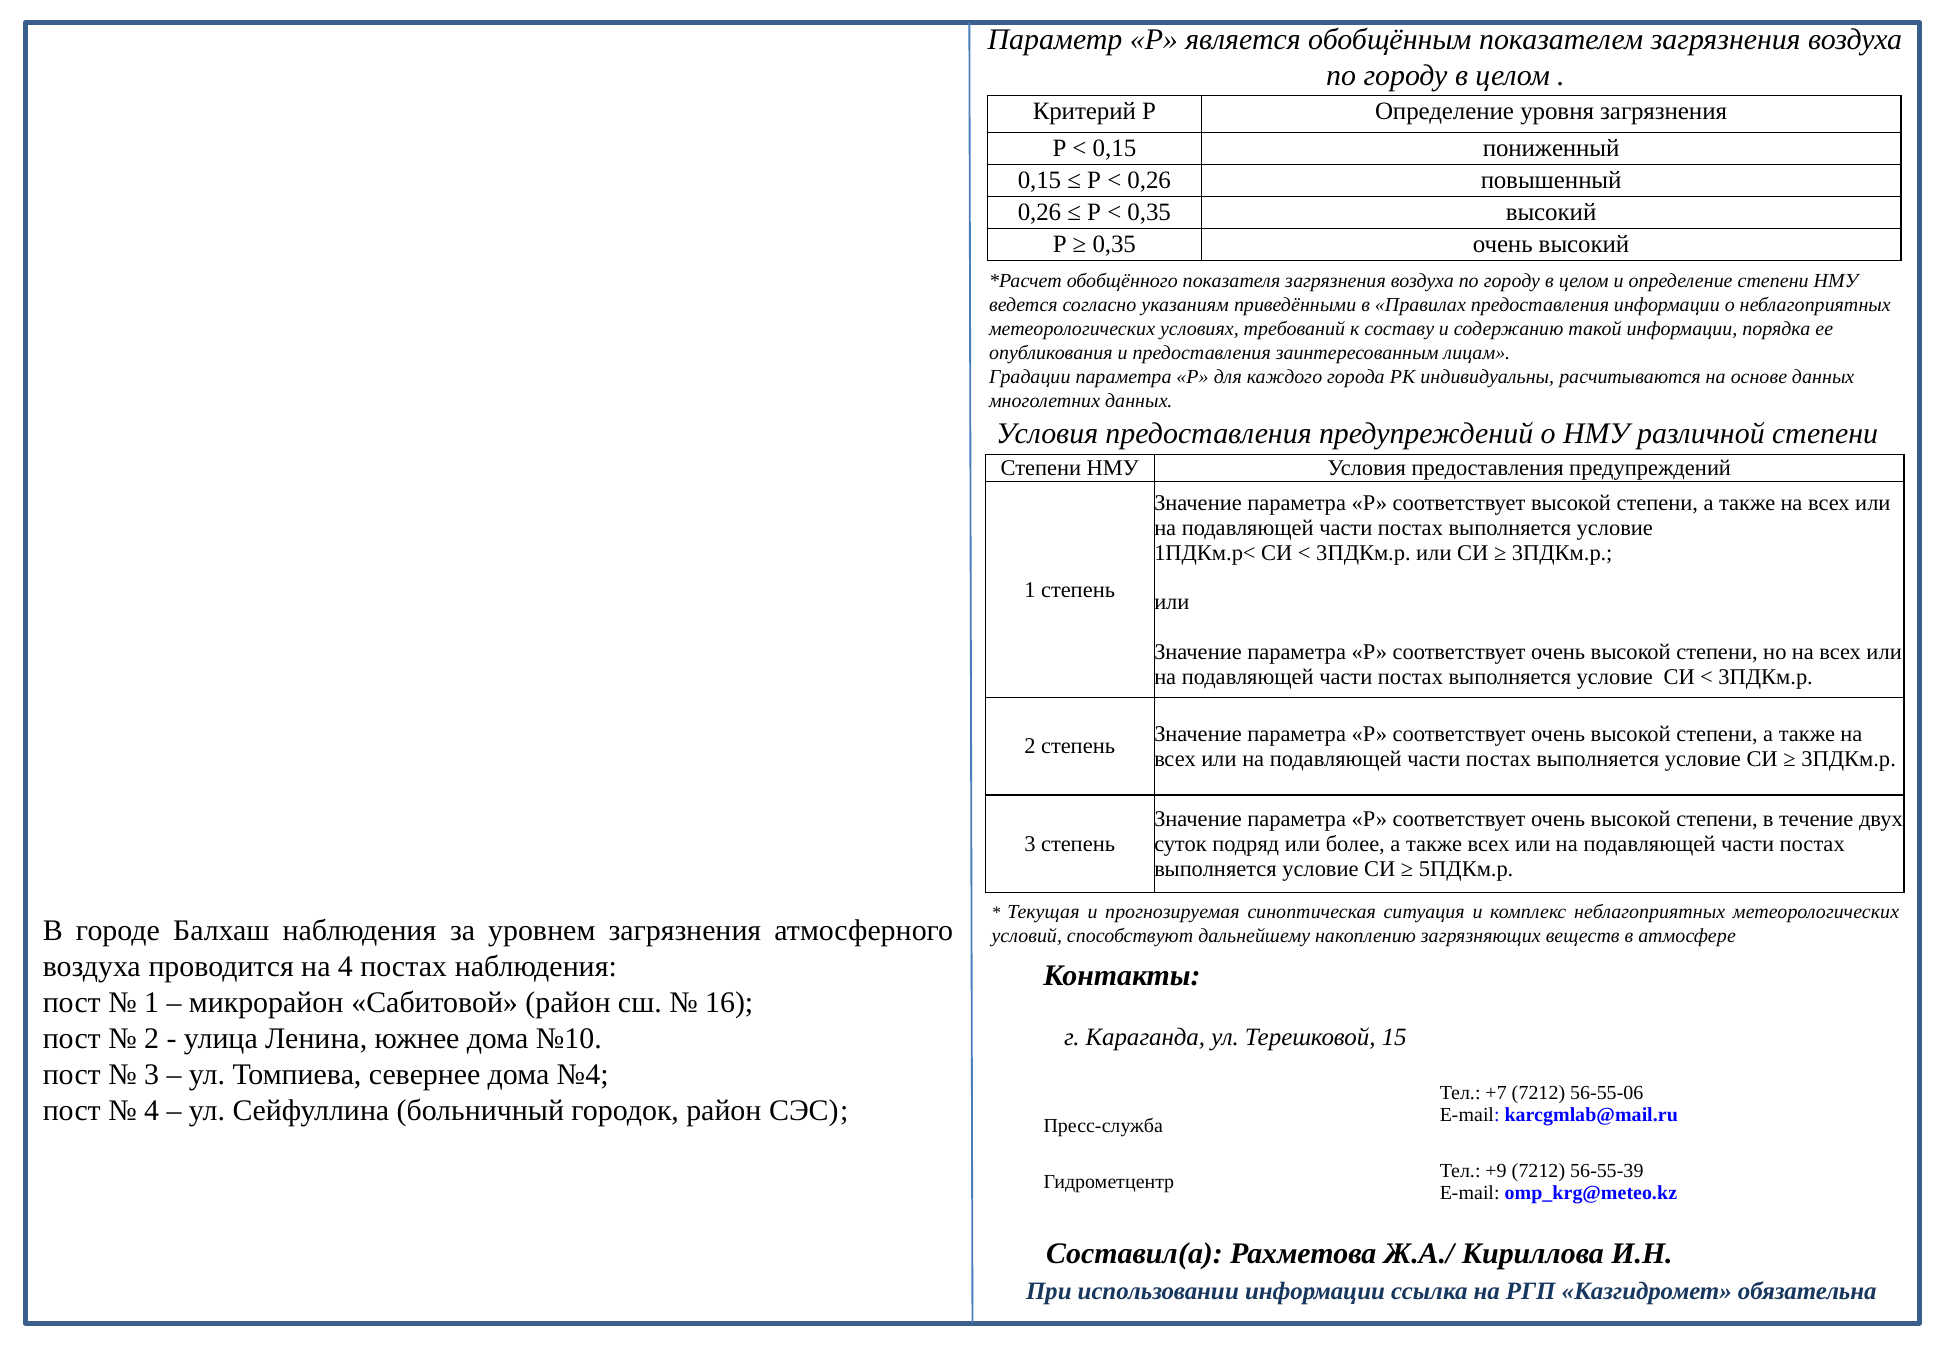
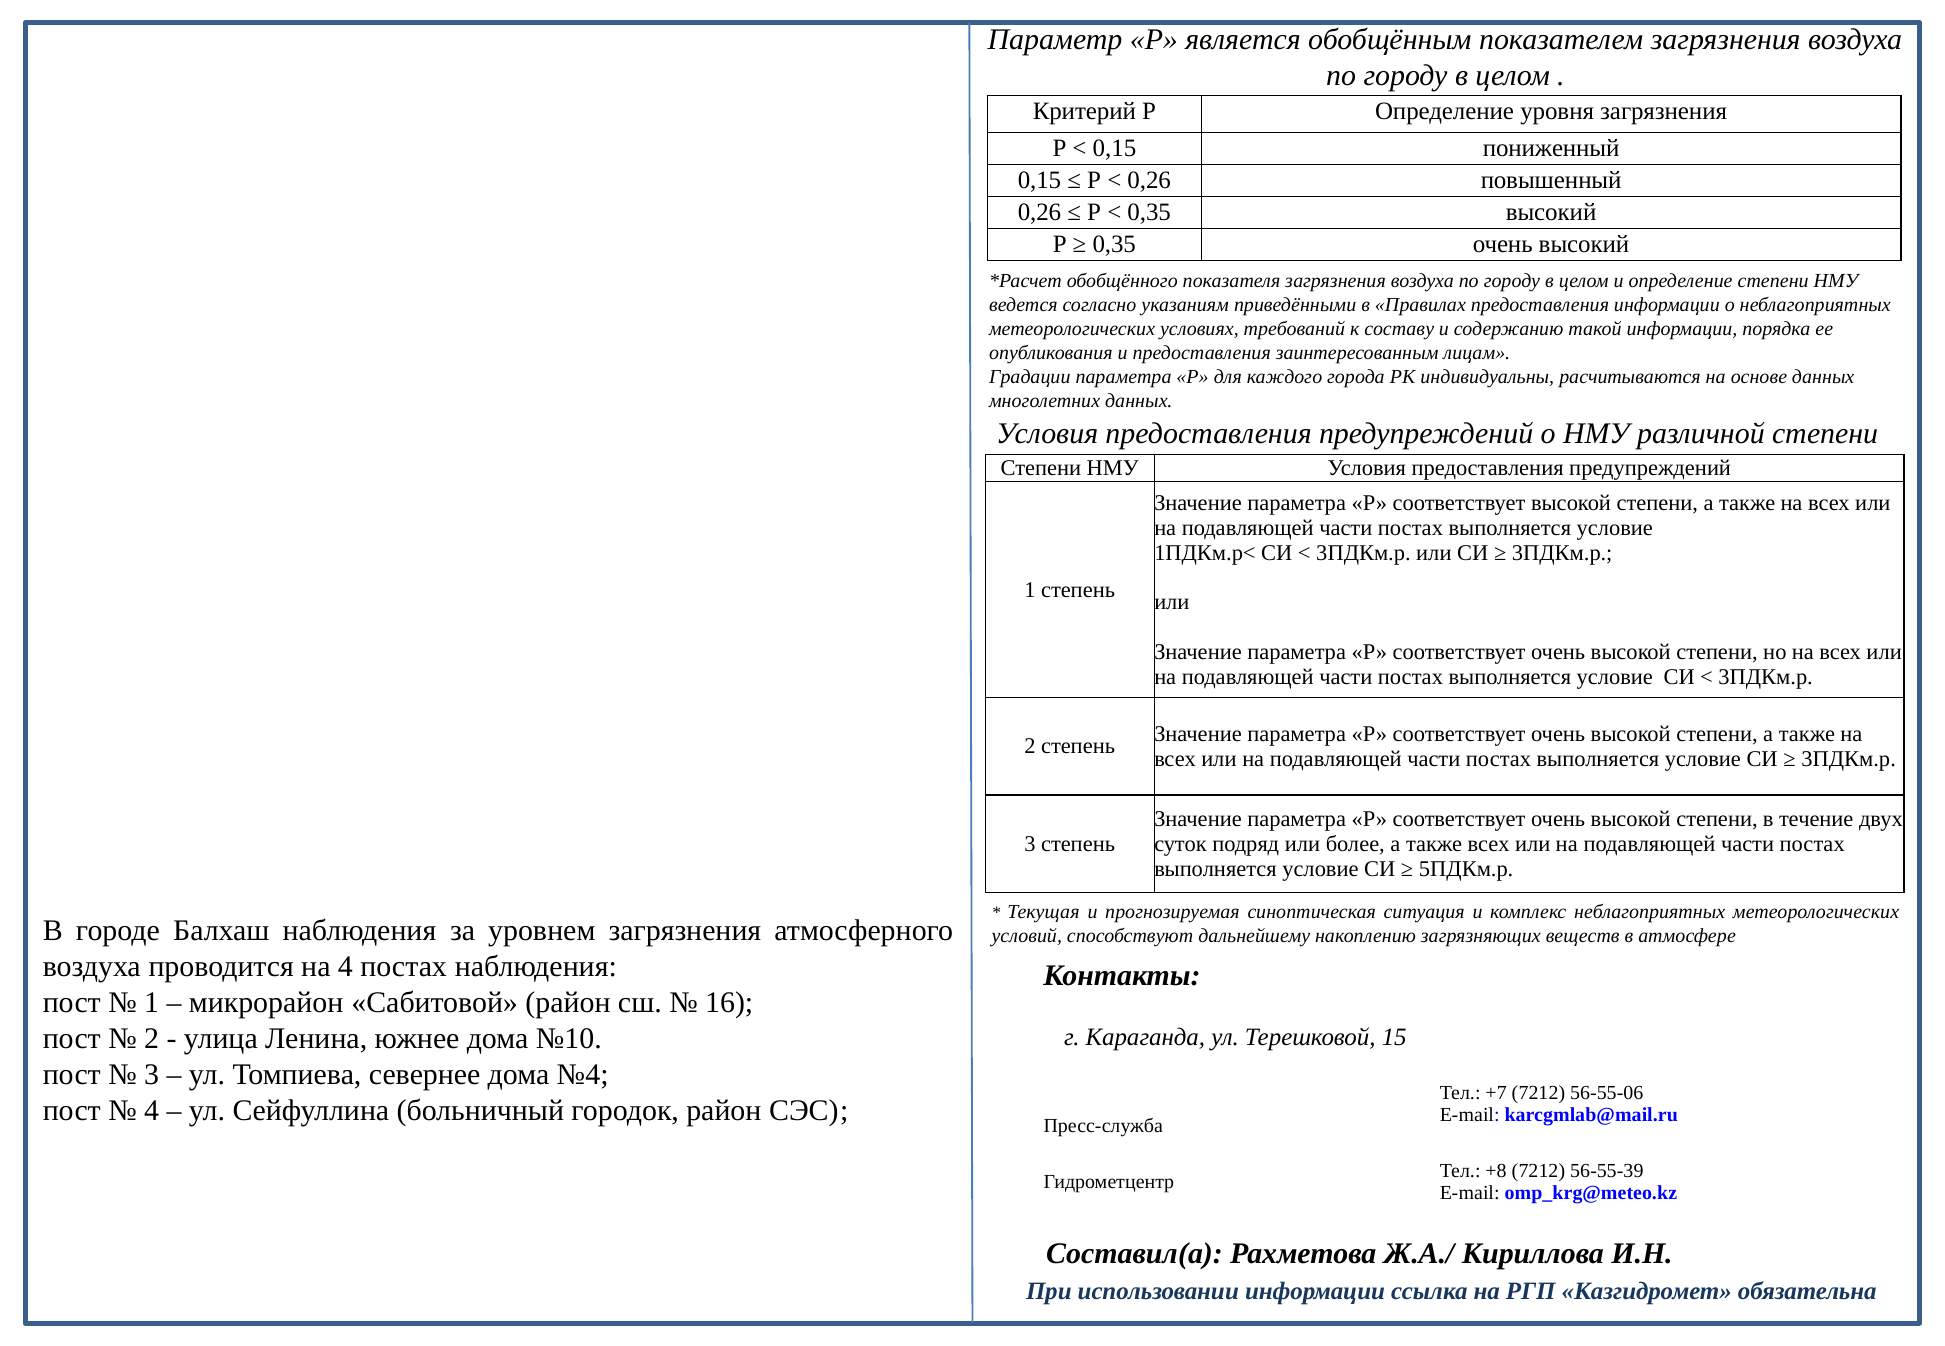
+9: +9 -> +8
